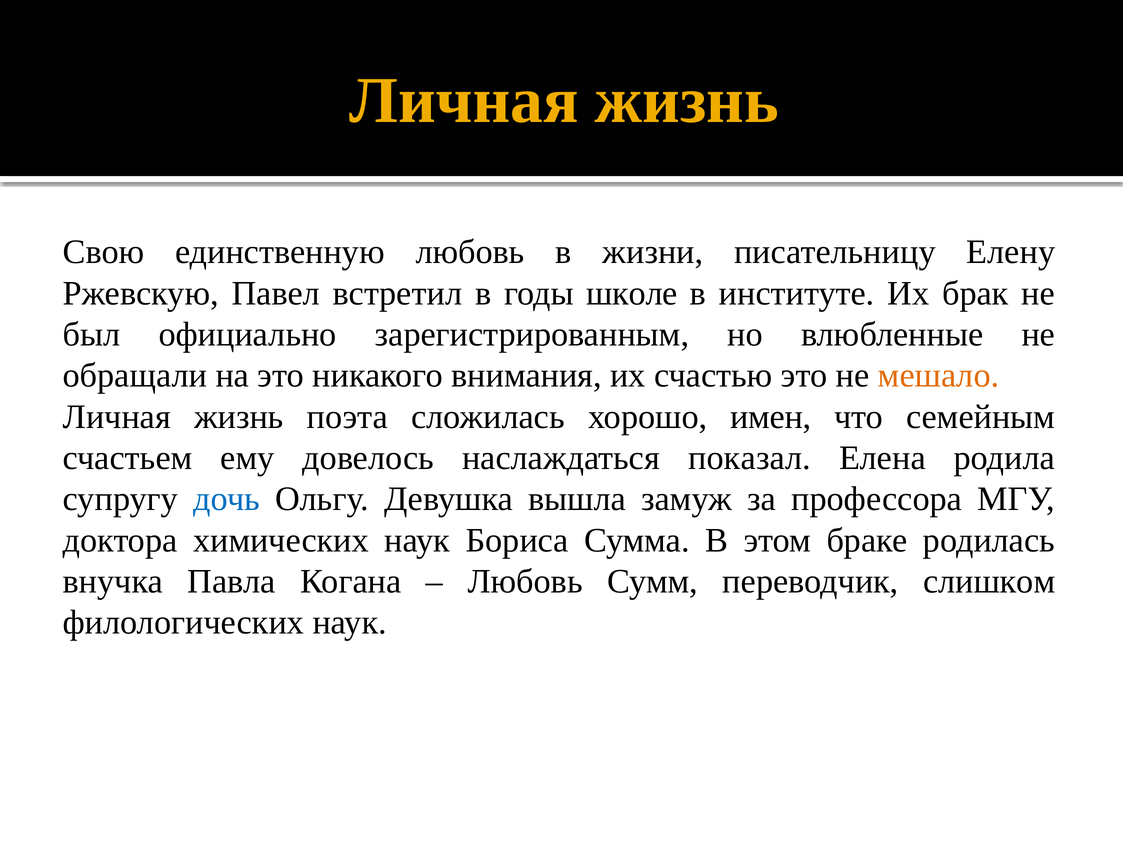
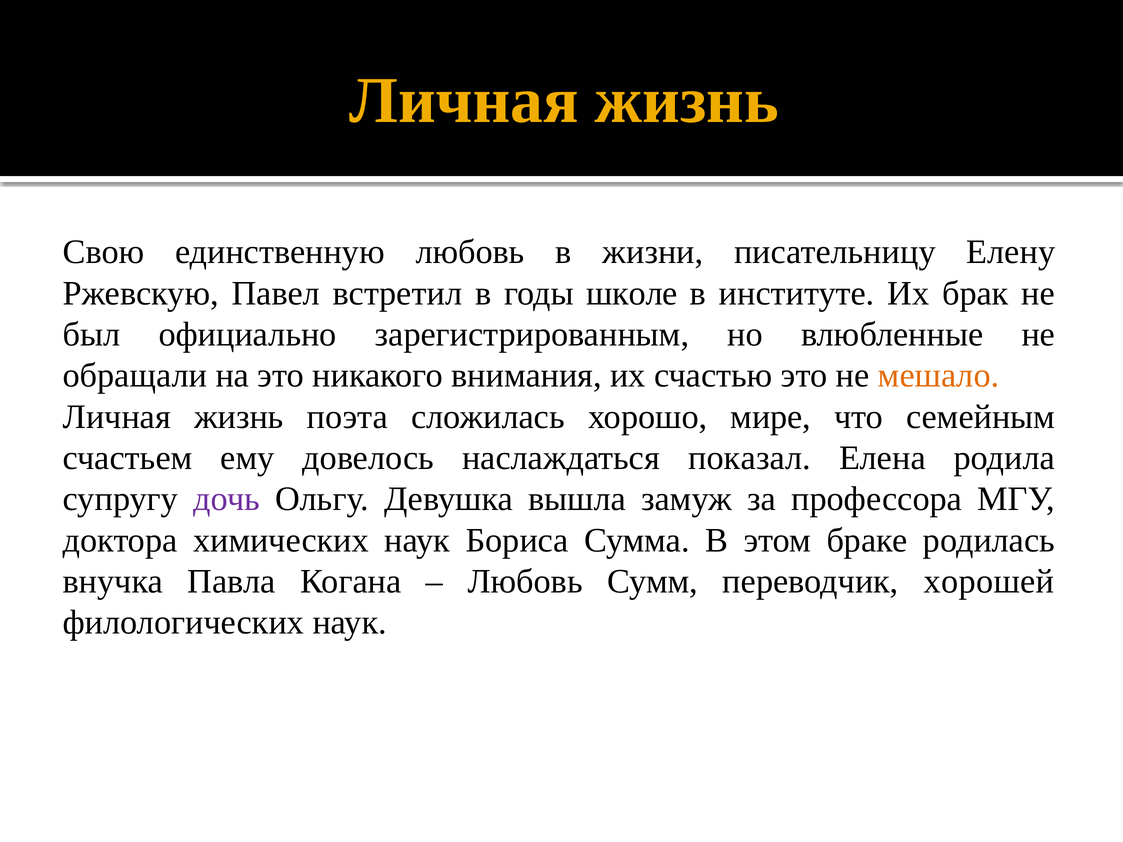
имен: имен -> мире
дочь colour: blue -> purple
слишком: слишком -> хорошей
